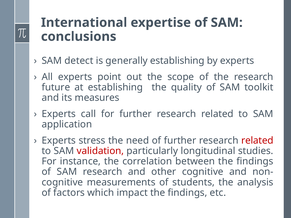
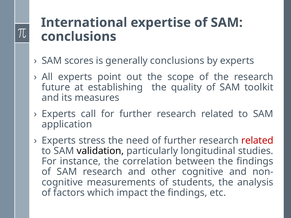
detect: detect -> scores
generally establishing: establishing -> conclusions
validation colour: red -> black
